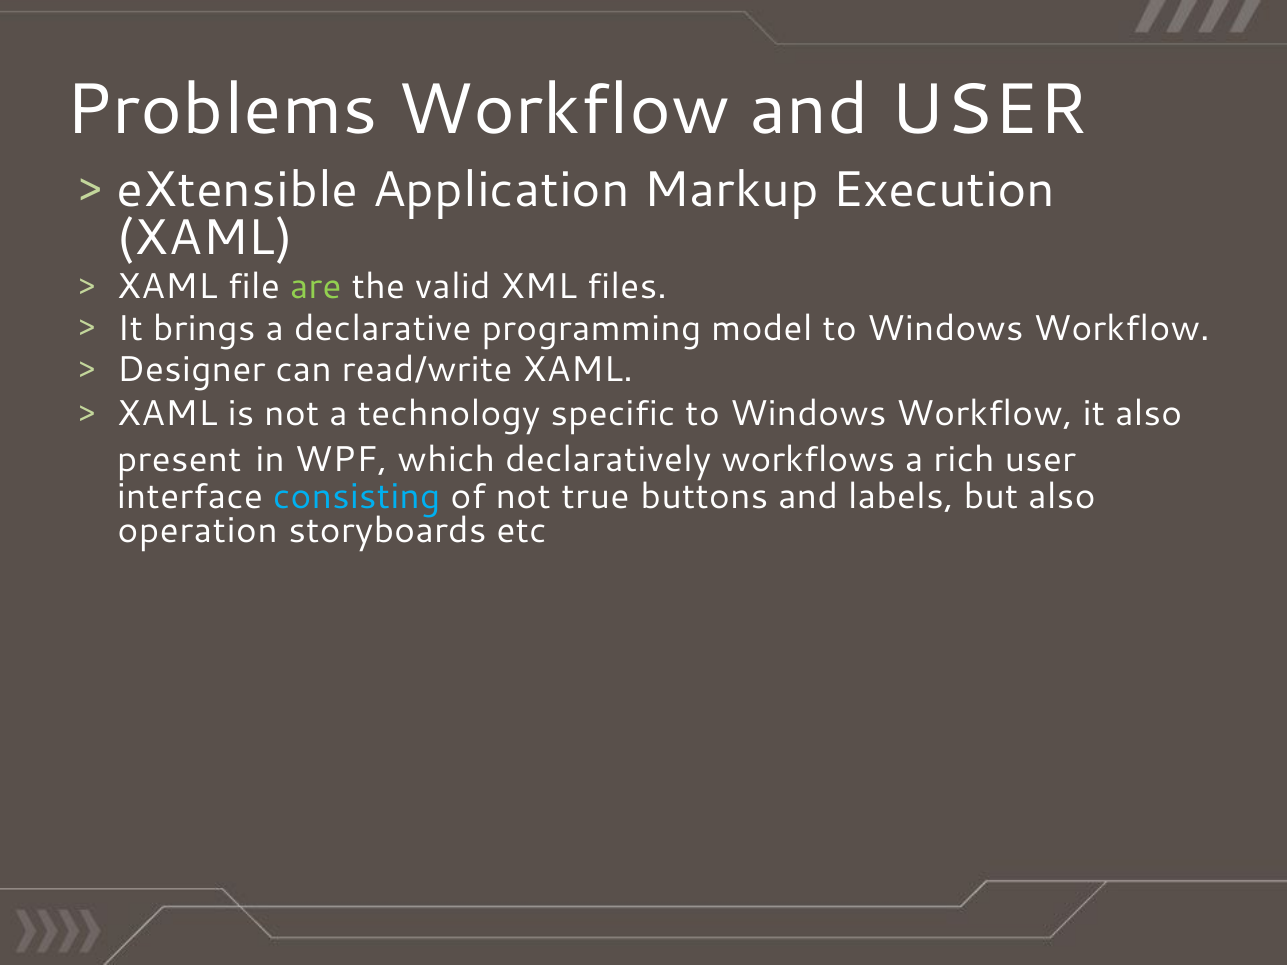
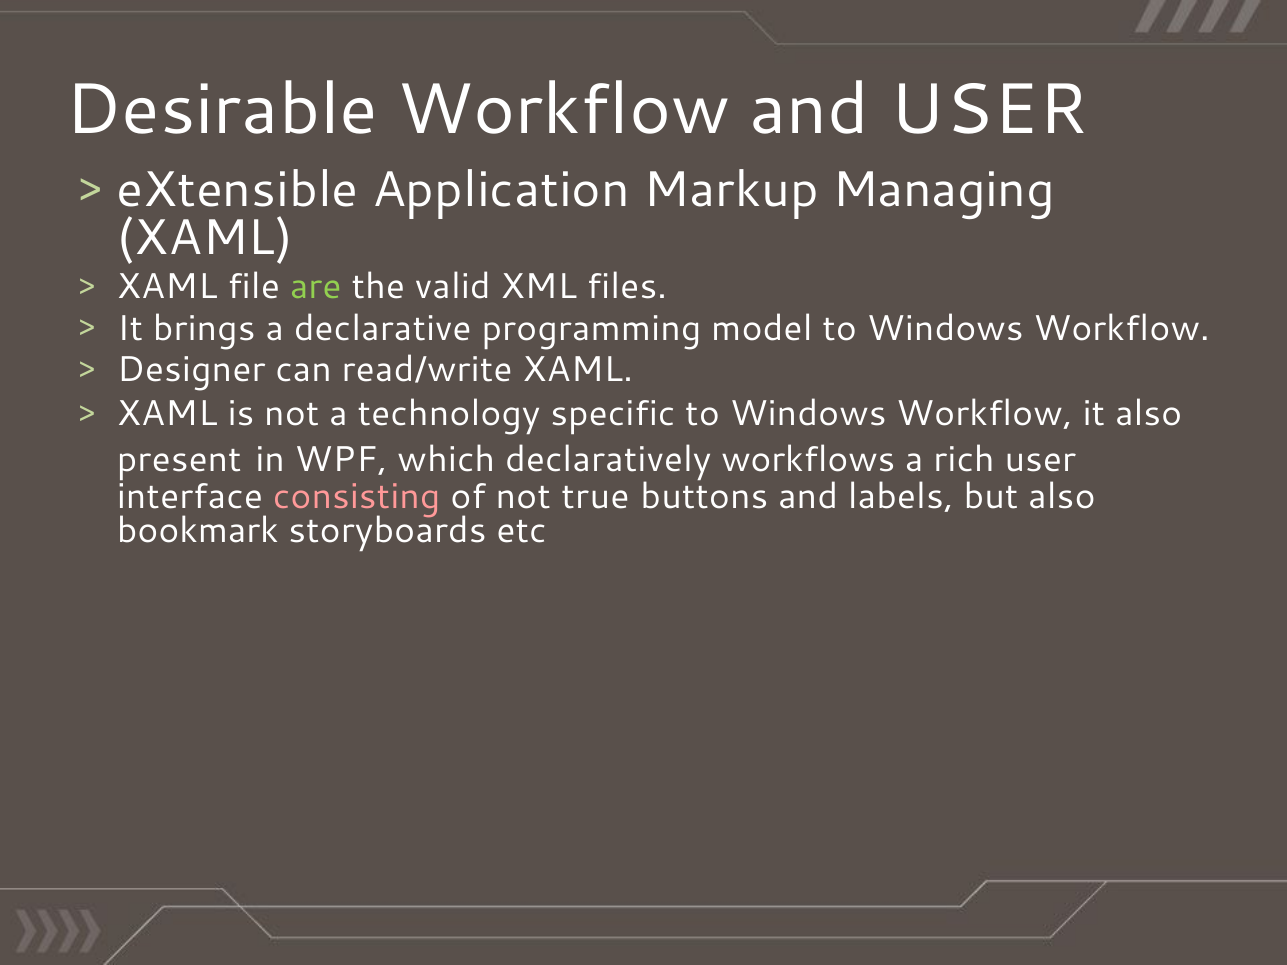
Problems: Problems -> Desirable
Execution: Execution -> Managing
consisting colour: light blue -> pink
operation: operation -> bookmark
